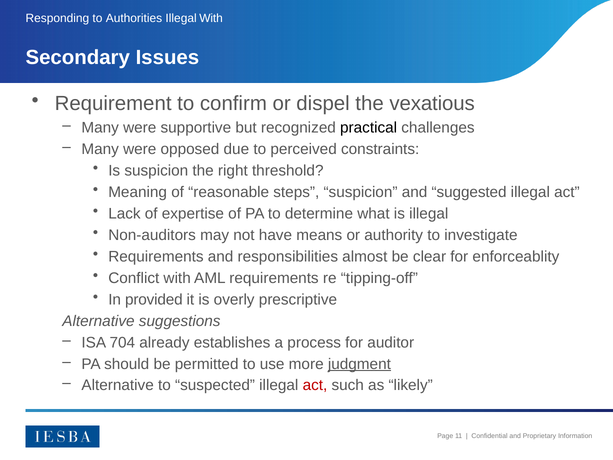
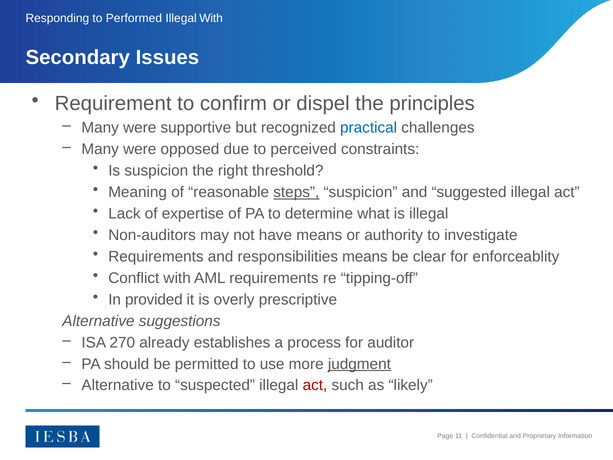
Authorities: Authorities -> Performed
vexatious: vexatious -> principles
practical colour: black -> blue
steps underline: none -> present
responsibilities almost: almost -> means
704: 704 -> 270
